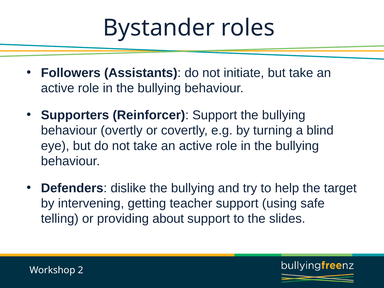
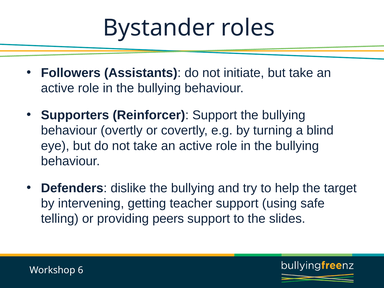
about: about -> peers
2: 2 -> 6
